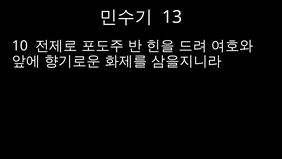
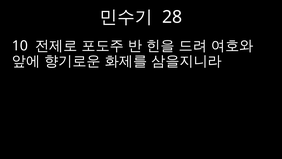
13: 13 -> 28
